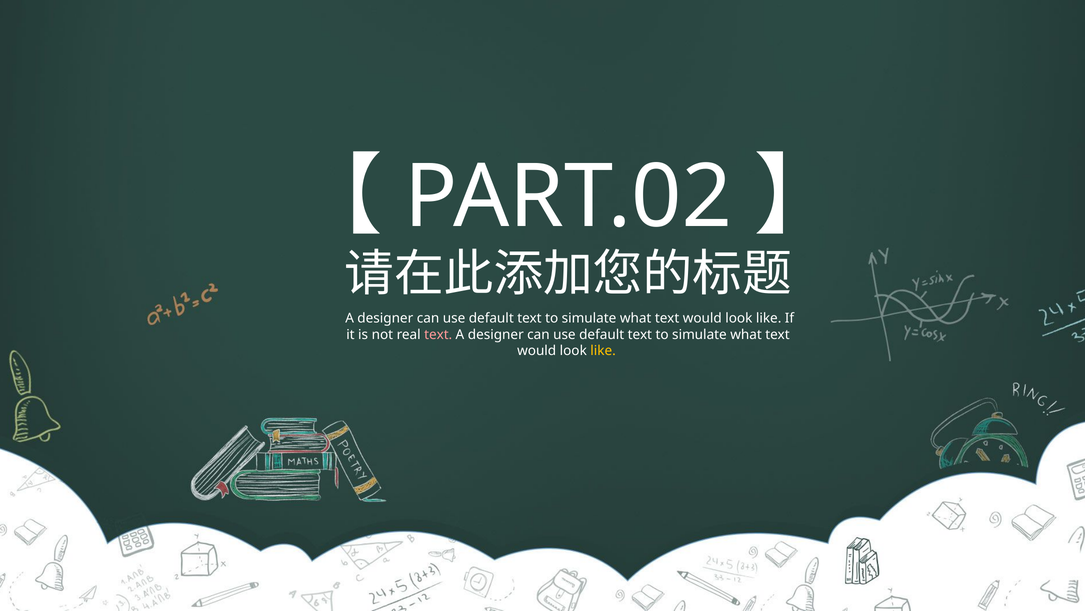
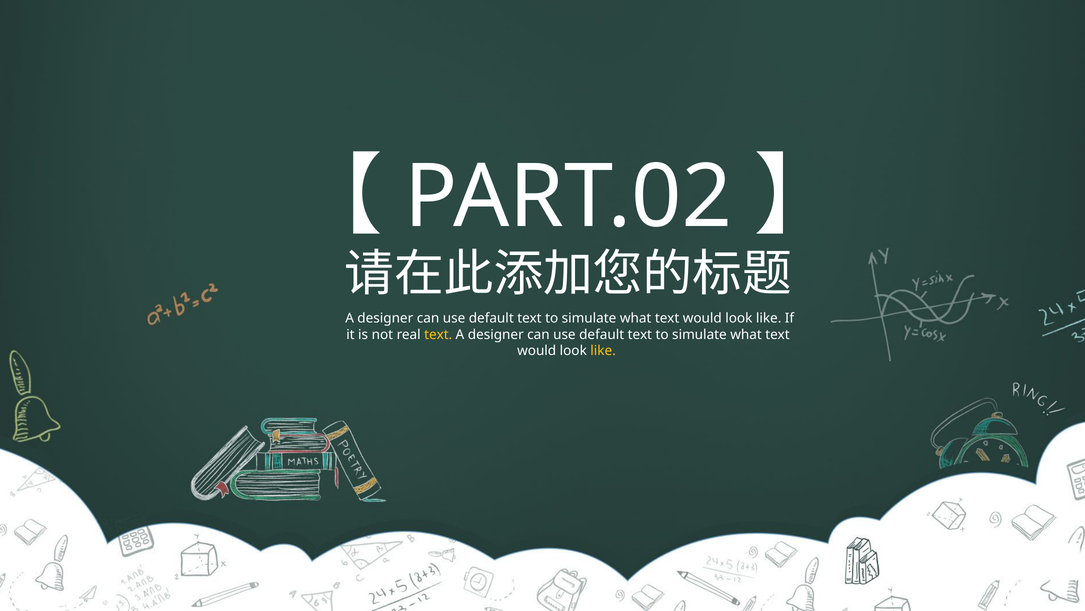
text at (438, 334) colour: pink -> yellow
